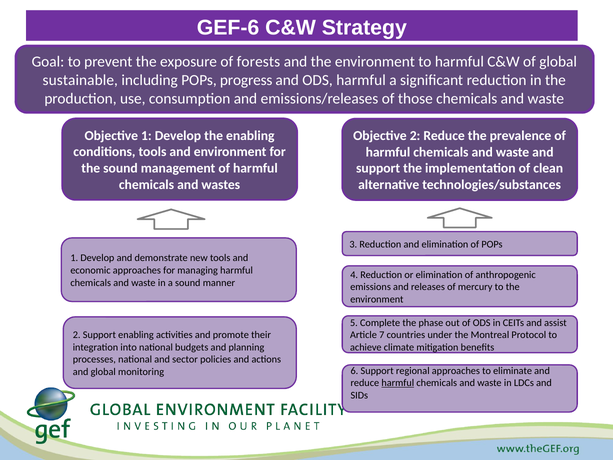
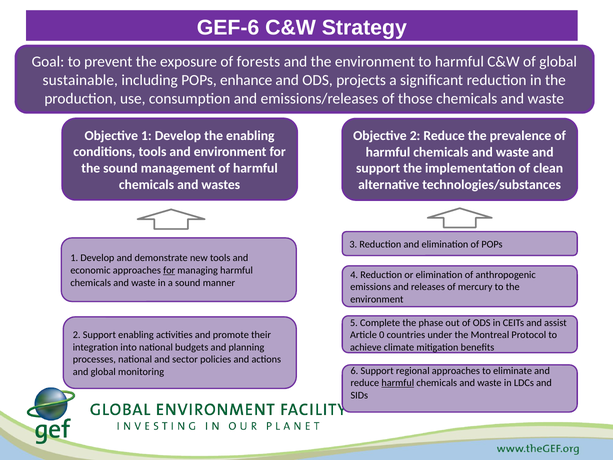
progress: progress -> enhance
ODS harmful: harmful -> projects
for at (169, 270) underline: none -> present
7: 7 -> 0
